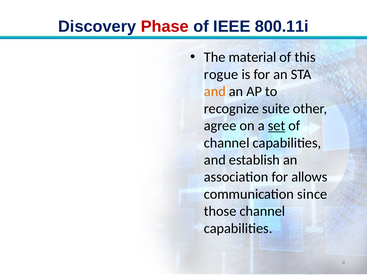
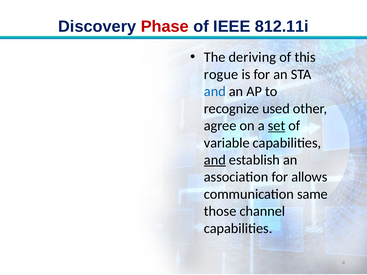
800.11i: 800.11i -> 812.11i
material: material -> deriving
and at (215, 92) colour: orange -> blue
suite: suite -> used
channel at (227, 143): channel -> variable
and at (215, 160) underline: none -> present
since: since -> same
